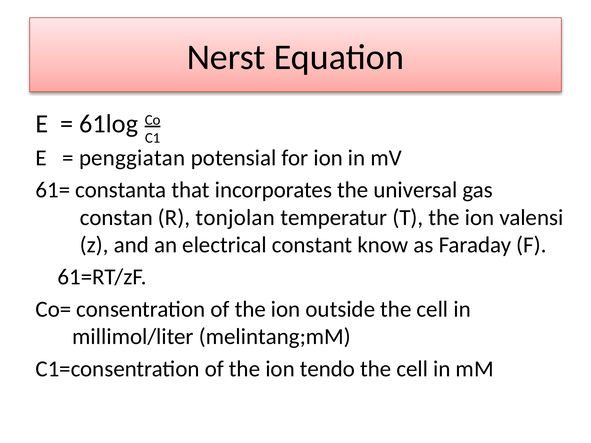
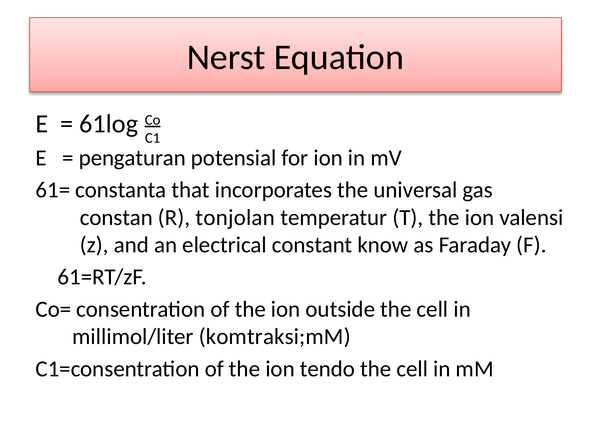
penggiatan: penggiatan -> pengaturan
melintang;mM: melintang;mM -> komtraksi;mM
